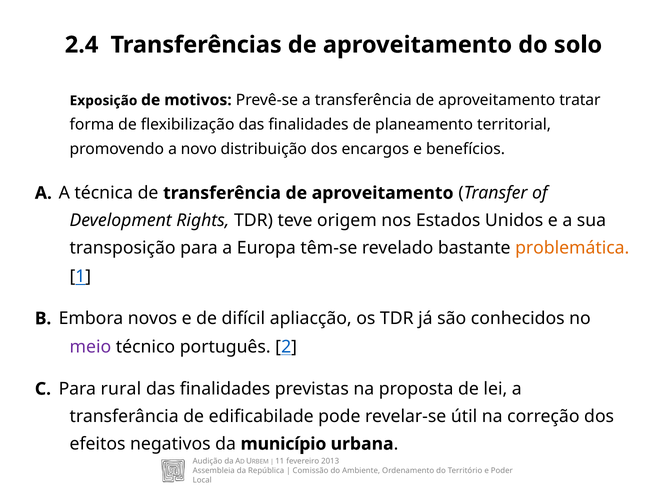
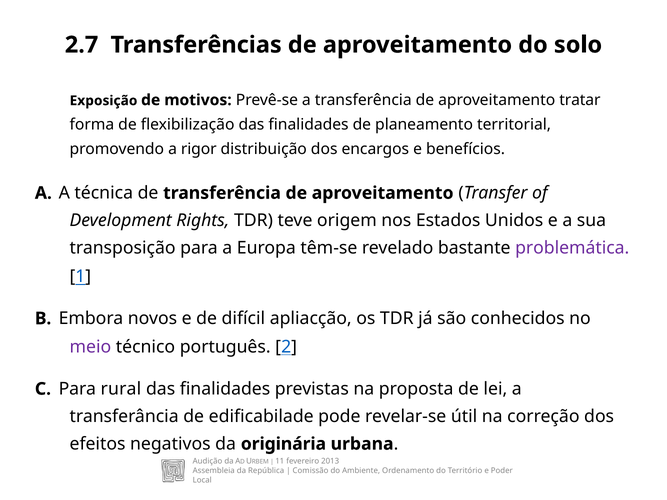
2.4: 2.4 -> 2.7
novo: novo -> rigor
problemática colour: orange -> purple
município: município -> originária
